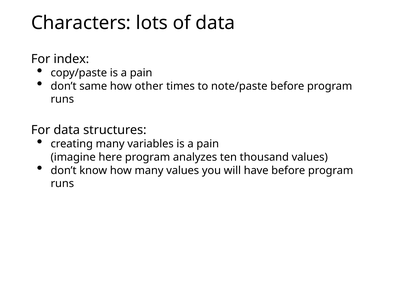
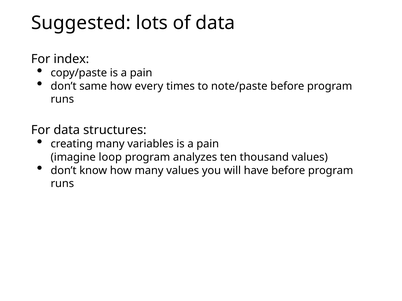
Characters: Characters -> Suggested
other: other -> every
here: here -> loop
